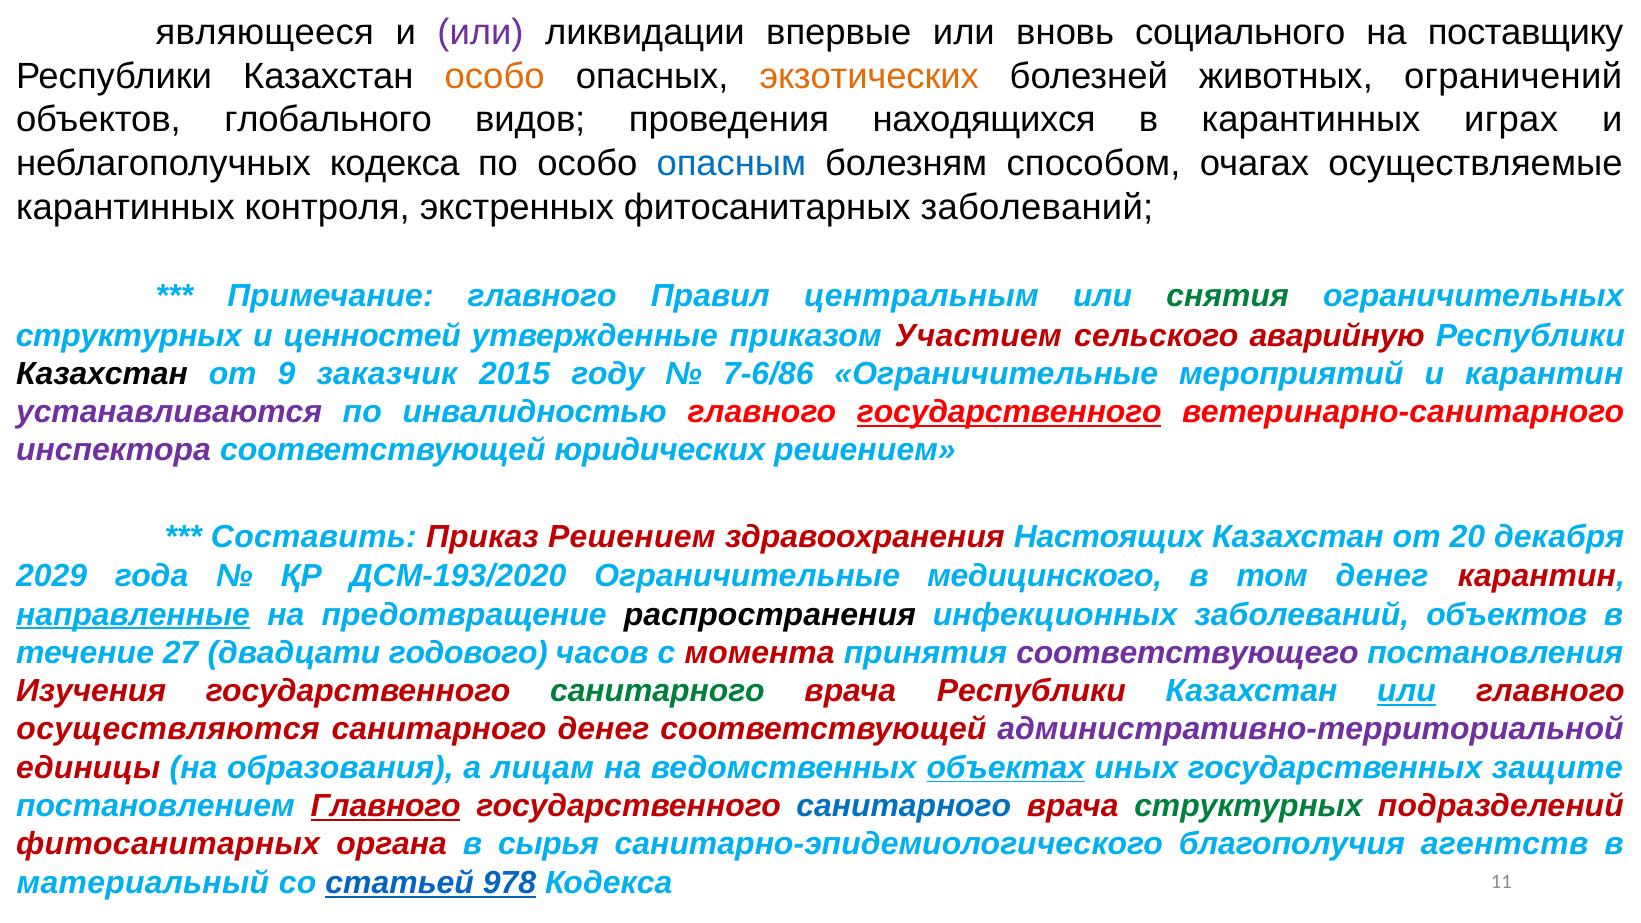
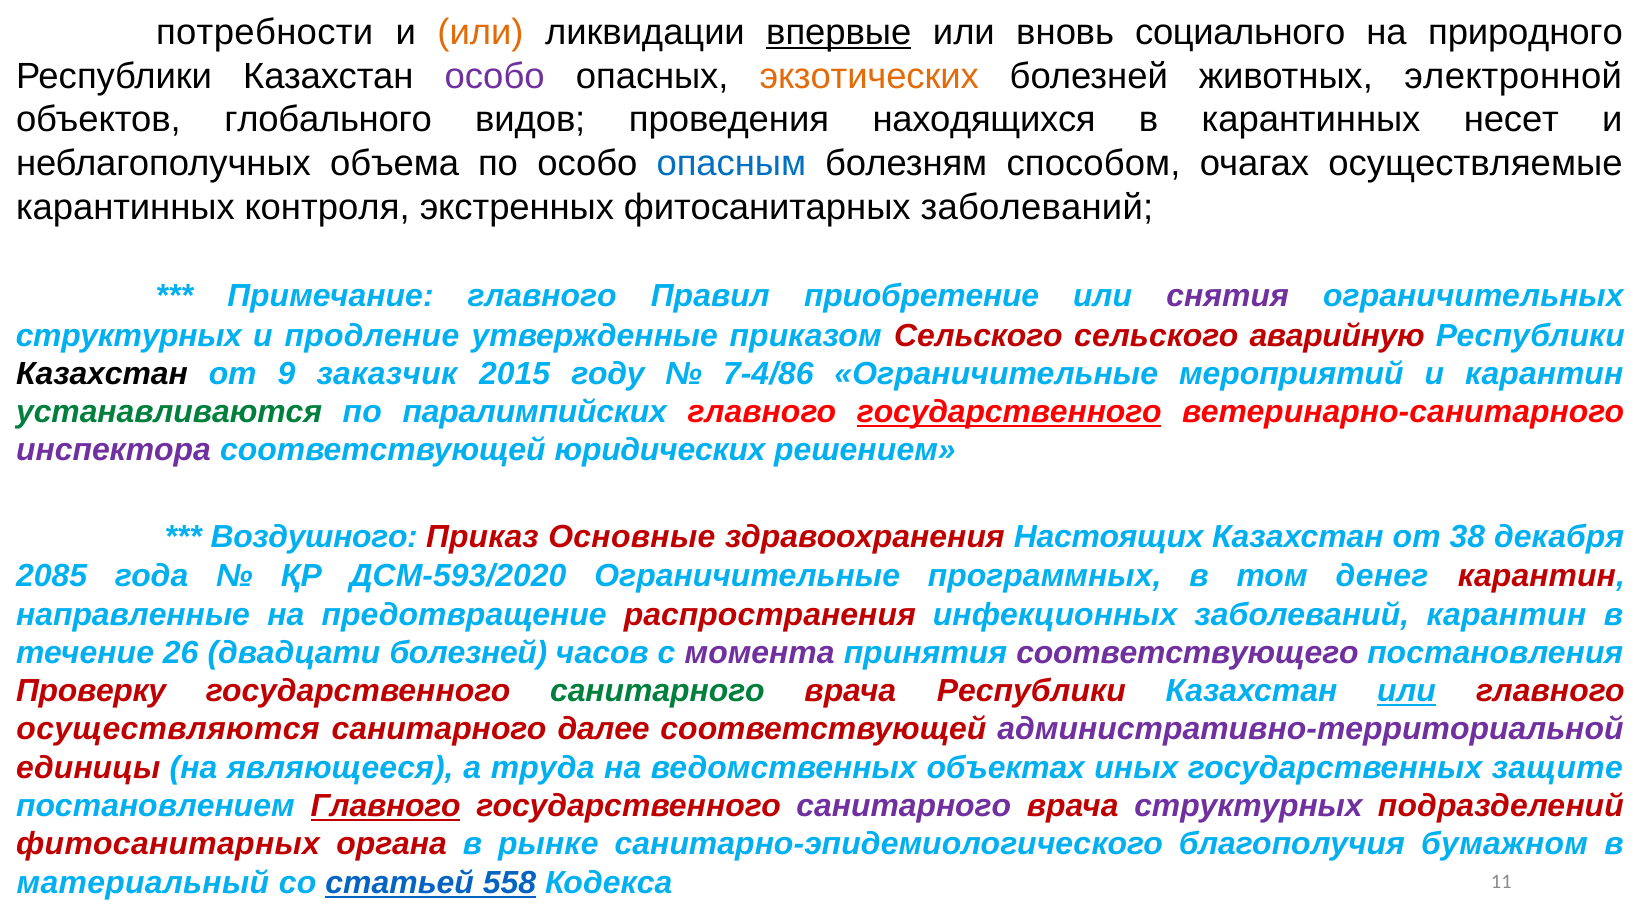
являющееся: являющееся -> потребности
или at (480, 32) colour: purple -> orange
впервые underline: none -> present
поставщику: поставщику -> природного
особо at (495, 76) colour: orange -> purple
ограничений: ограничений -> электронной
играх: играх -> несет
неблагополучных кодекса: кодекса -> объема
центральным: центральным -> приобретение
снятия colour: green -> purple
ценностей: ценностей -> продление
приказом Участием: Участием -> Сельского
7-6/86: 7-6/86 -> 7-4/86
устанавливаются colour: purple -> green
инвалидностью: инвалидностью -> паралимпийских
Составить: Составить -> Воздушного
Приказ Решением: Решением -> Основные
20: 20 -> 38
2029: 2029 -> 2085
ДСМ-193/2020: ДСМ-193/2020 -> ДСМ-593/2020
медицинского: медицинского -> программных
направленные underline: present -> none
распространения colour: black -> red
заболеваний объектов: объектов -> карантин
27: 27 -> 26
двадцати годового: годового -> болезней
момента colour: red -> purple
Изучения: Изучения -> Проверку
санитарного денег: денег -> далее
образования: образования -> являющееся
лицам: лицам -> труда
объектах underline: present -> none
санитарного at (904, 806) colour: blue -> purple
структурных at (1248, 806) colour: green -> purple
сырья: сырья -> рынке
агентств: агентств -> бумажном
978: 978 -> 558
